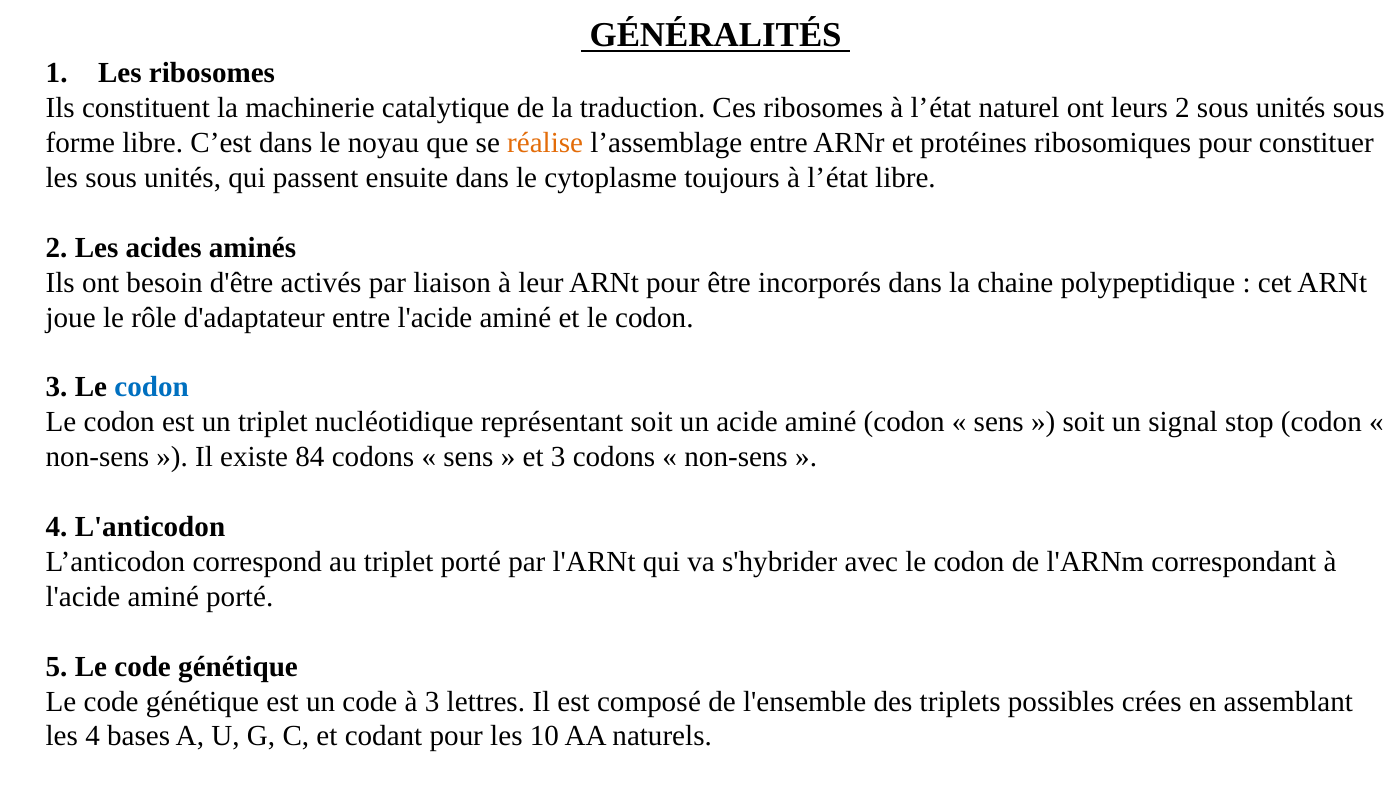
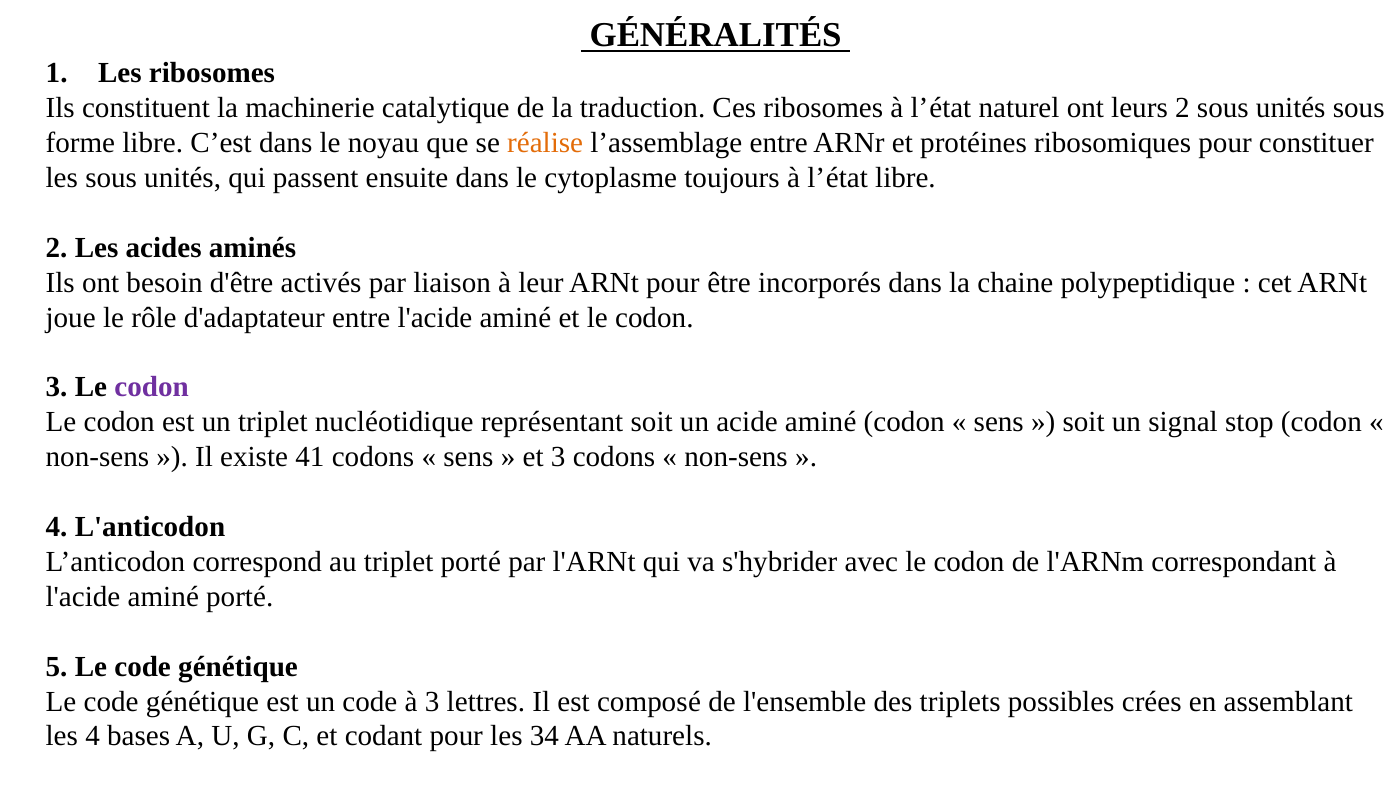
codon at (152, 387) colour: blue -> purple
84: 84 -> 41
10: 10 -> 34
